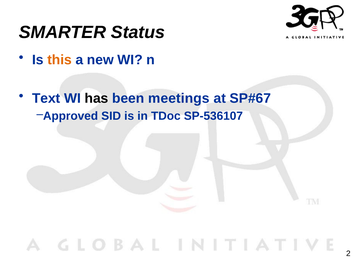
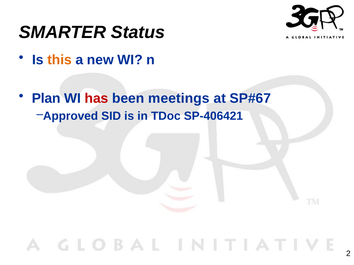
Text: Text -> Plan
has colour: black -> red
SP-536107: SP-536107 -> SP-406421
